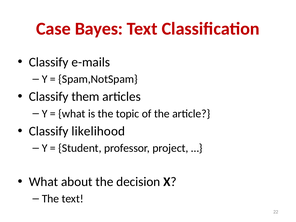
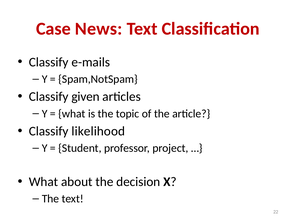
Bayes: Bayes -> News
them: them -> given
